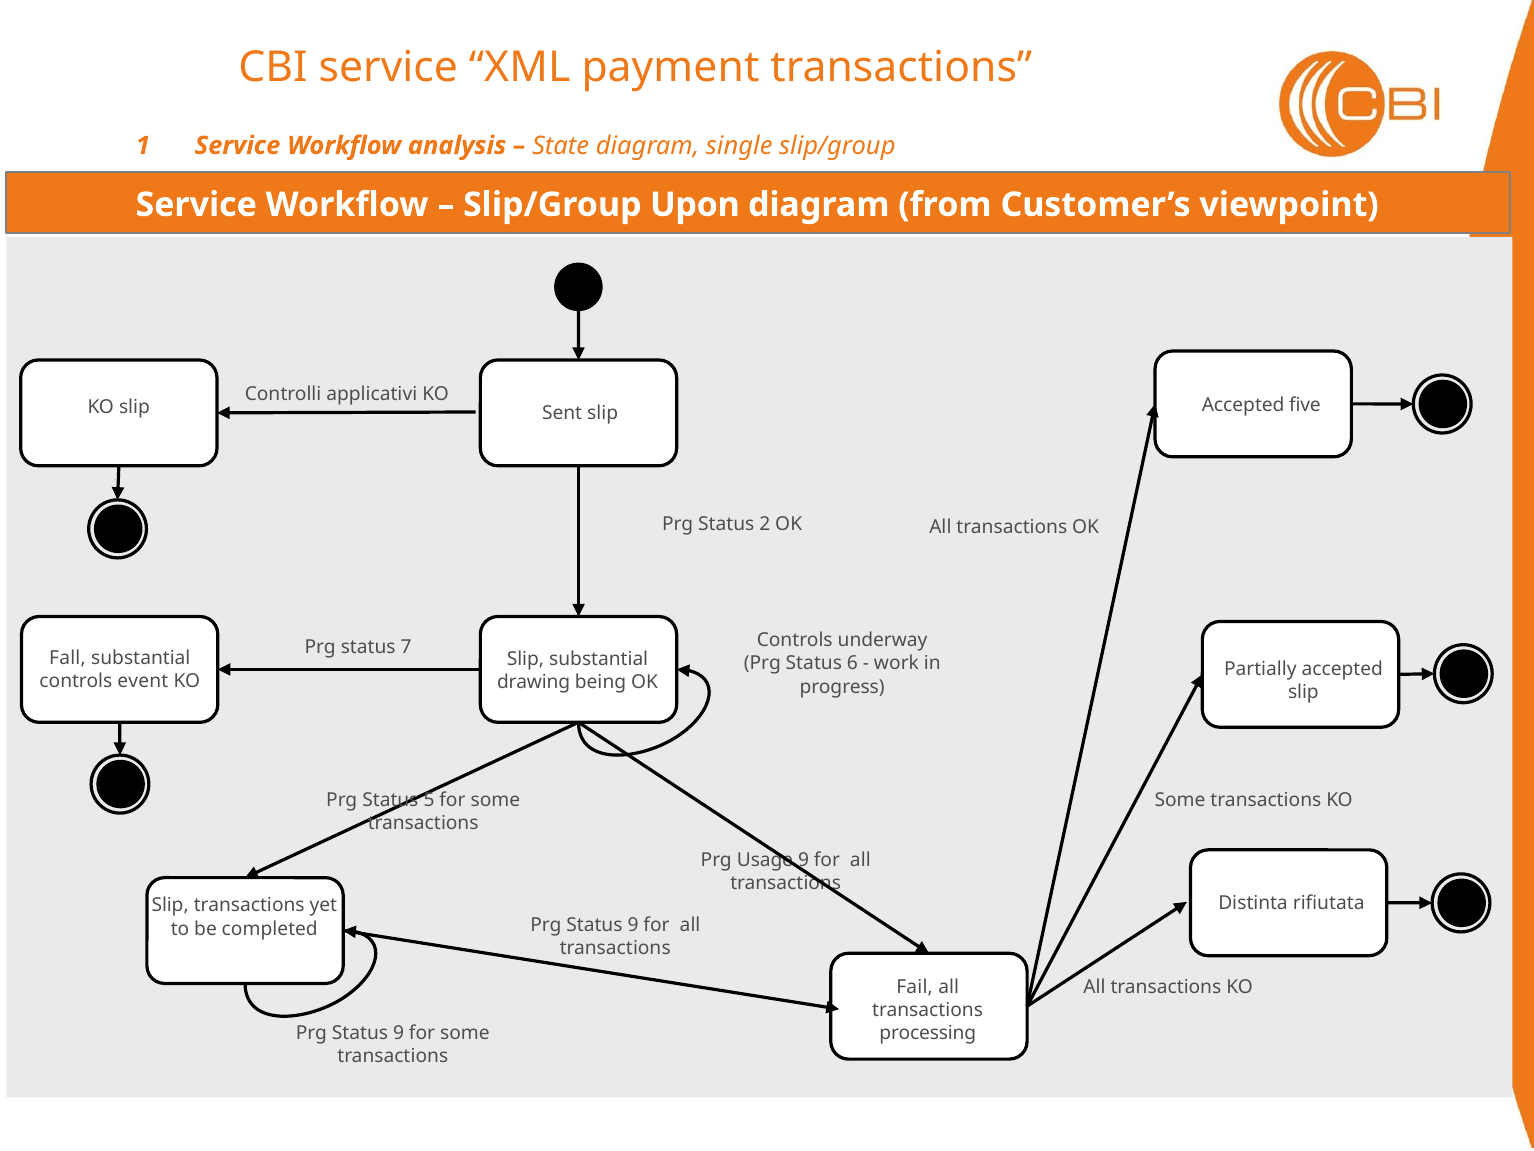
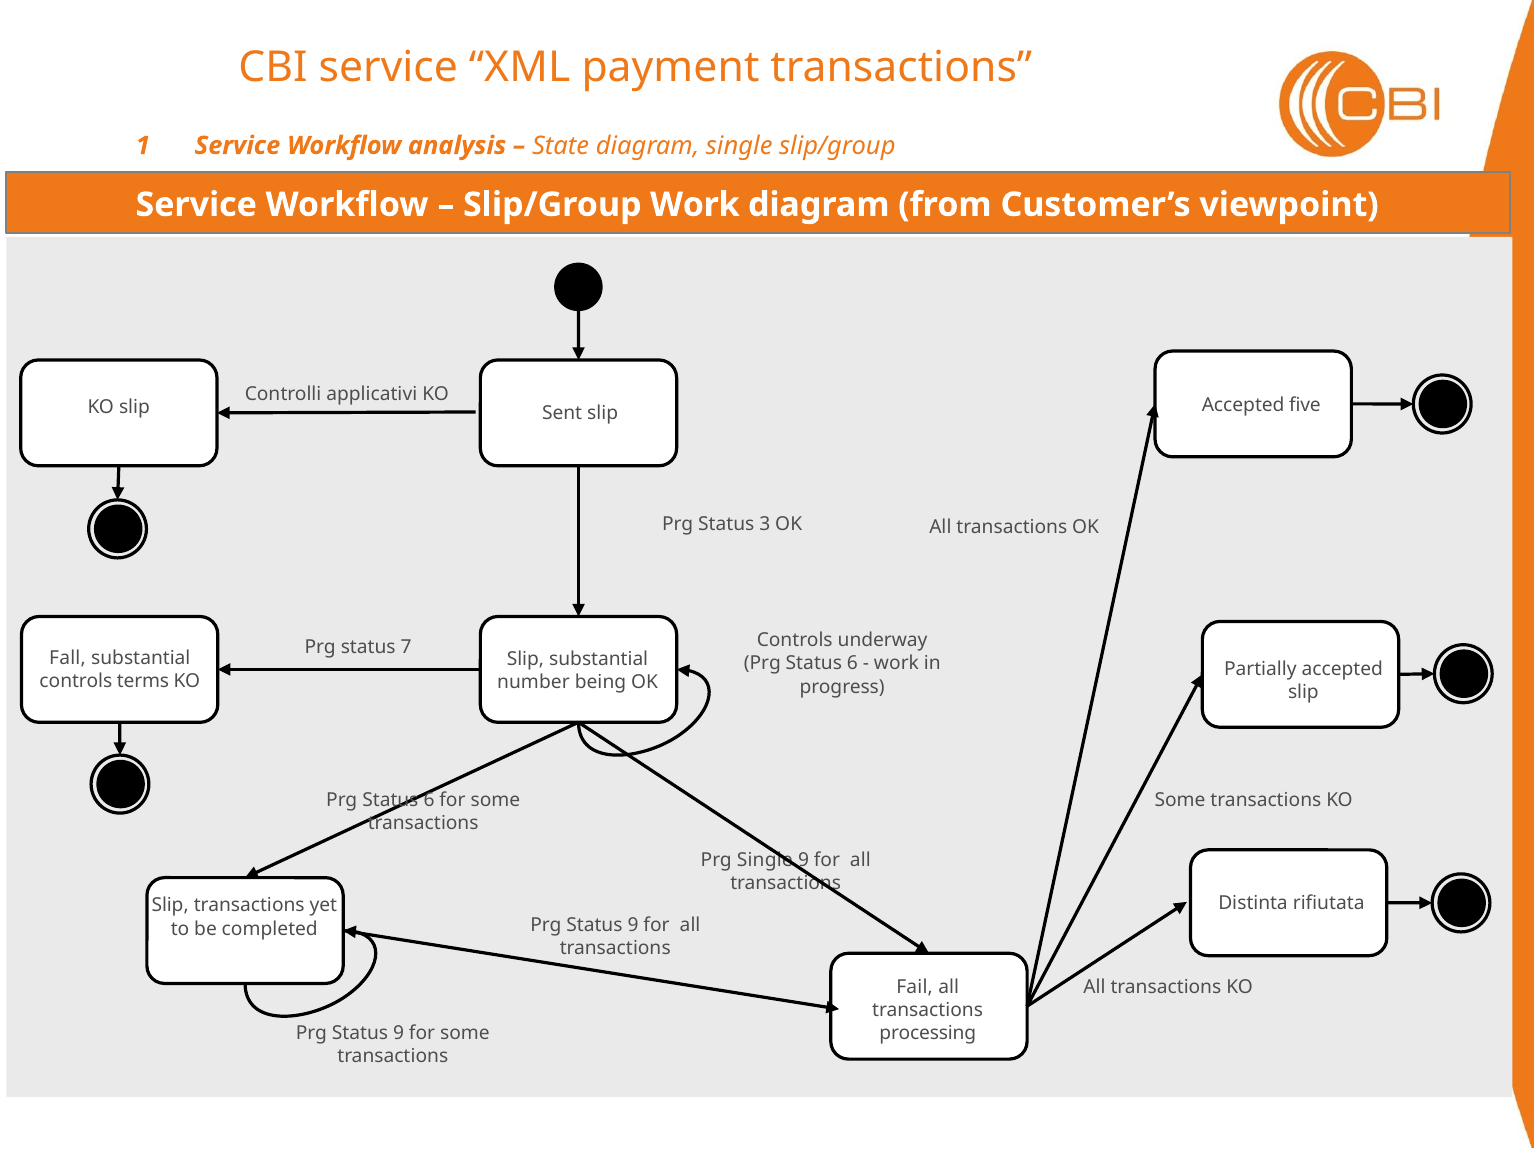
Slip/Group Upon: Upon -> Work
2: 2 -> 3
event: event -> terms
drawing: drawing -> number
5 at (429, 799): 5 -> 6
Prg Usage: Usage -> Single
